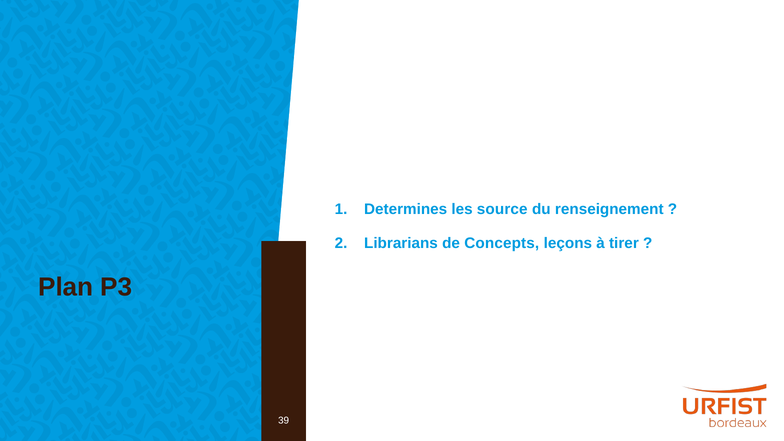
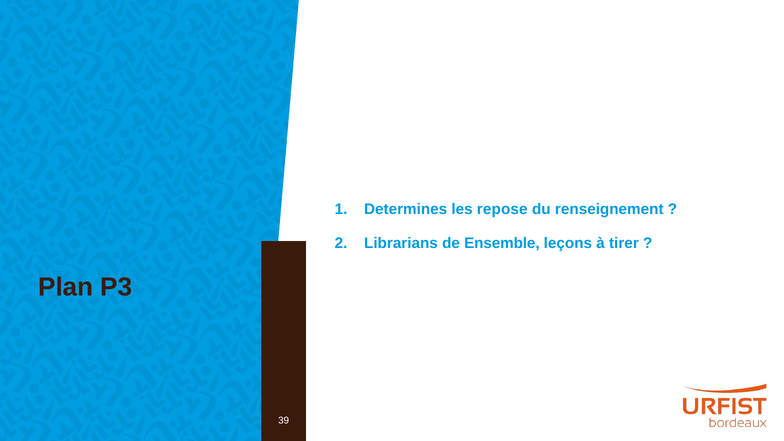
source: source -> repose
Concepts: Concepts -> Ensemble
